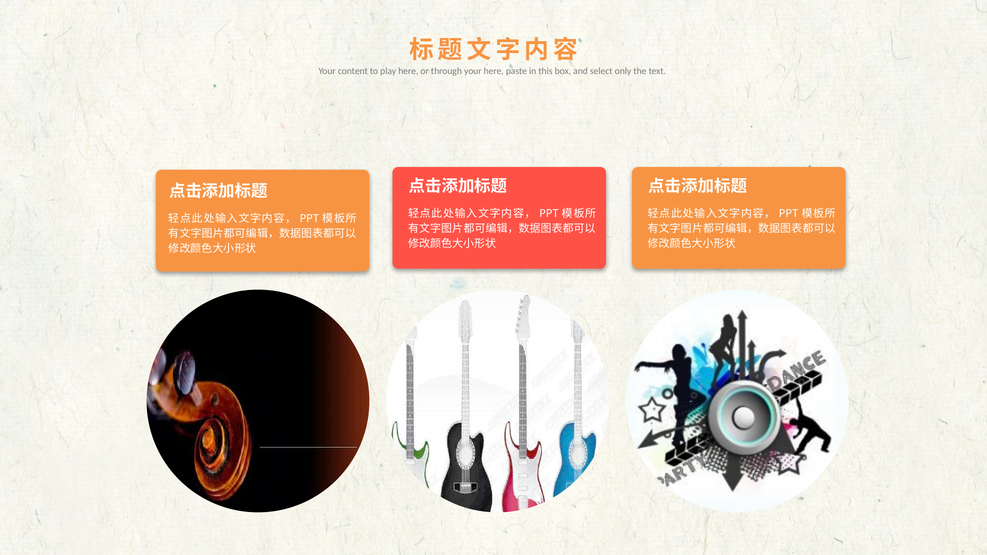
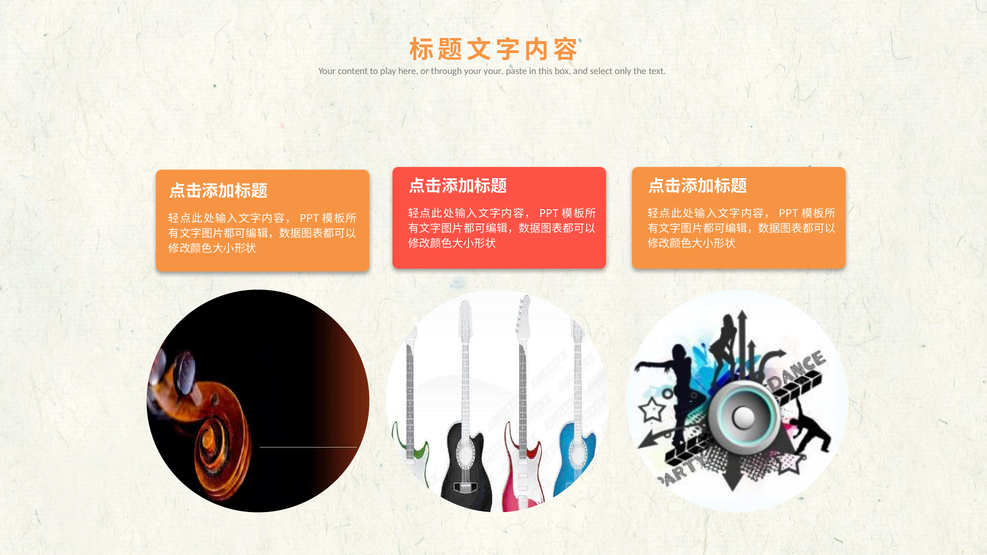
your here: here -> your
